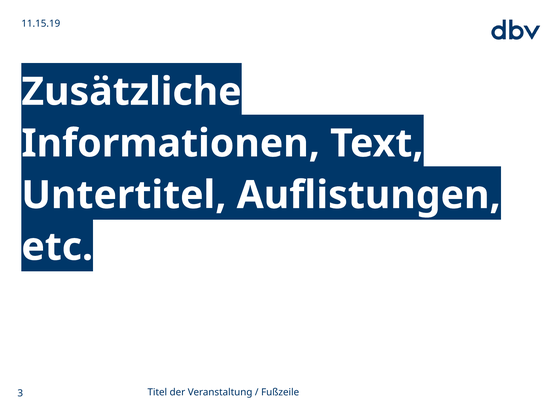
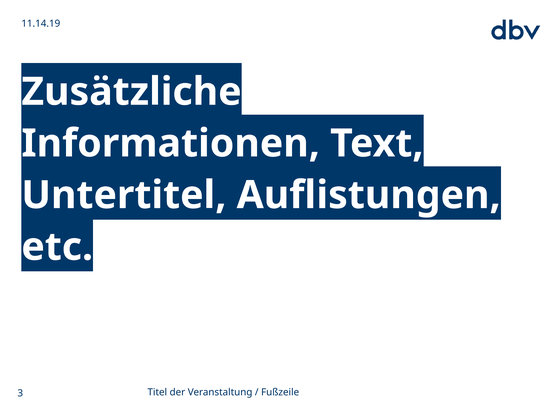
11.15.19: 11.15.19 -> 11.14.19
